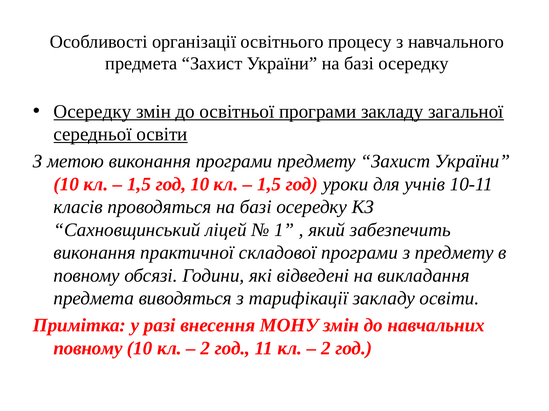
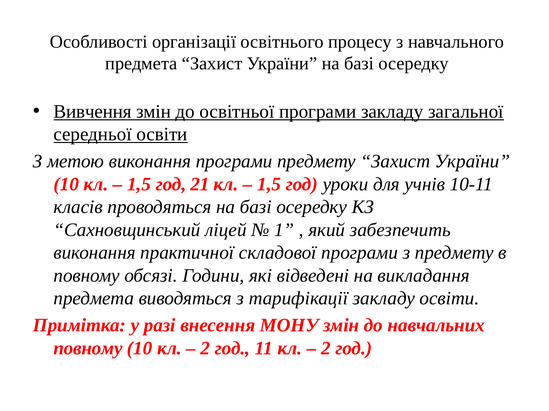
Осередку at (92, 112): Осередку -> Вивчення
год 10: 10 -> 21
